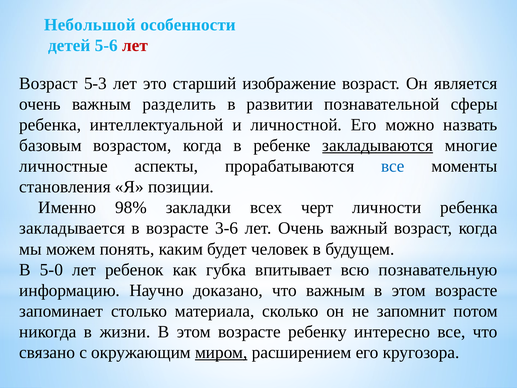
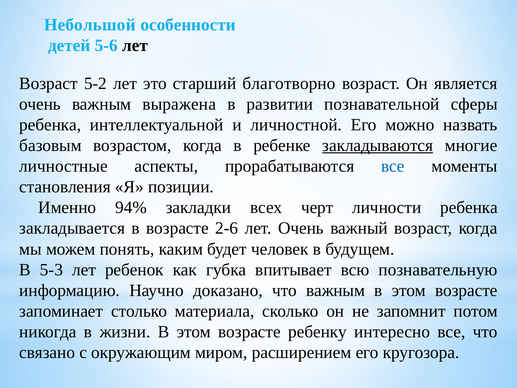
лет at (135, 45) colour: red -> black
5-3: 5-3 -> 5-2
изображение: изображение -> благотворно
разделить: разделить -> выражена
98%: 98% -> 94%
3-6: 3-6 -> 2-6
5-0: 5-0 -> 5-3
миром underline: present -> none
